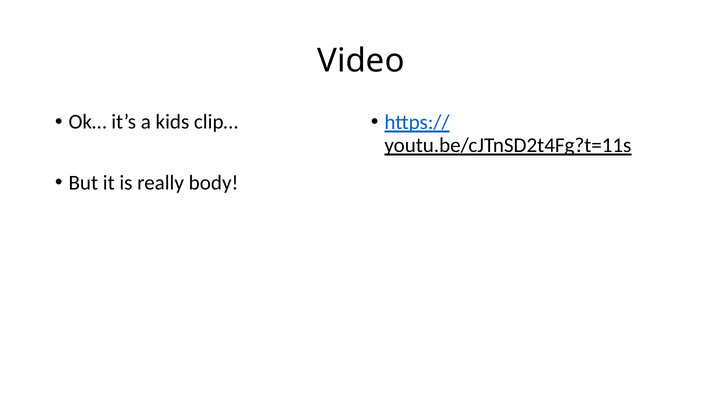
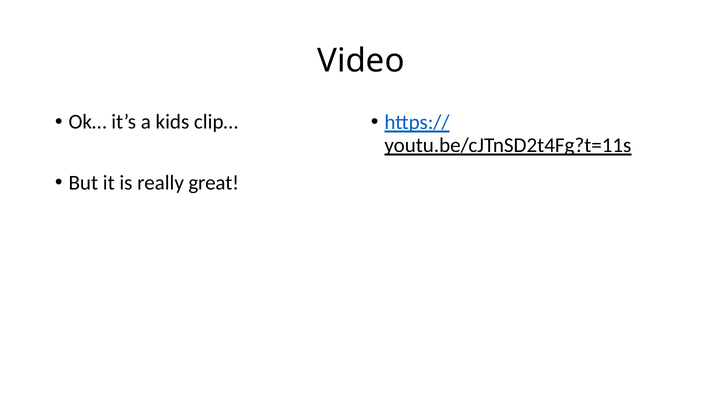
body: body -> great
